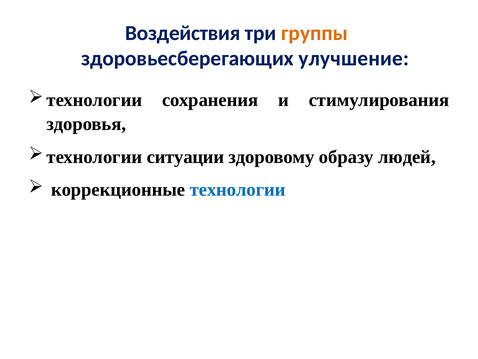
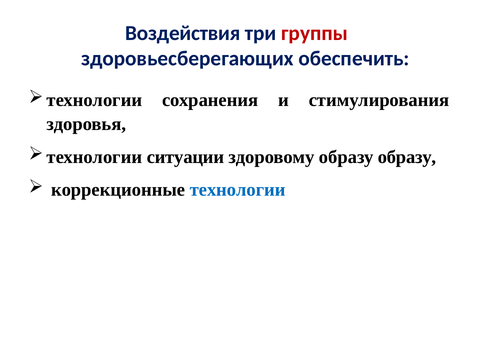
группы colour: orange -> red
улучшение: улучшение -> обеспечить
образу людей: людей -> образу
